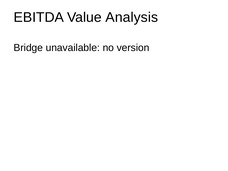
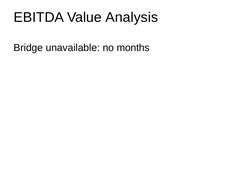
version: version -> months
